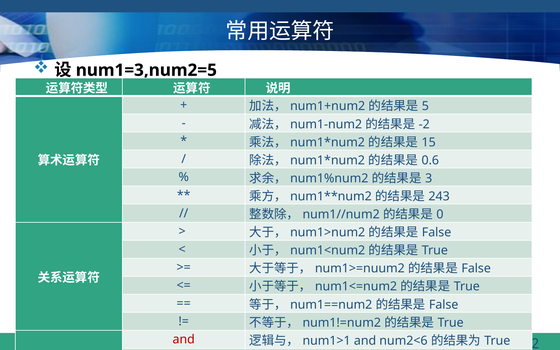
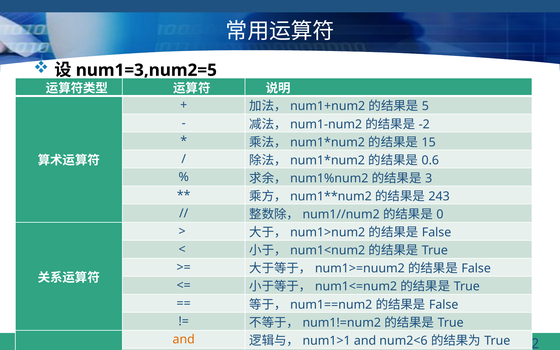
and at (184, 340) colour: red -> orange
